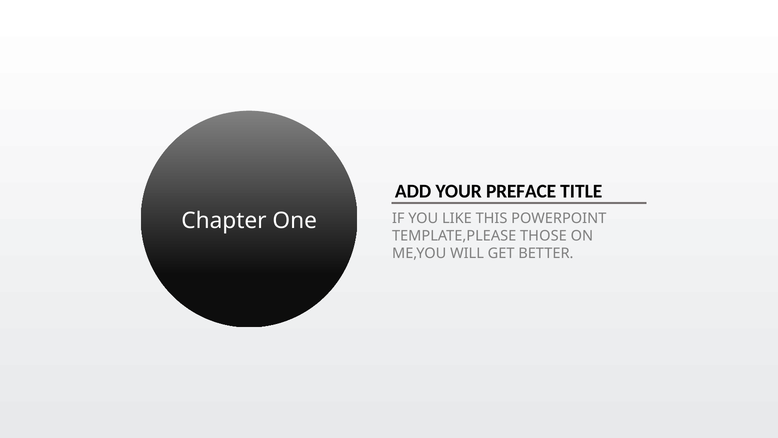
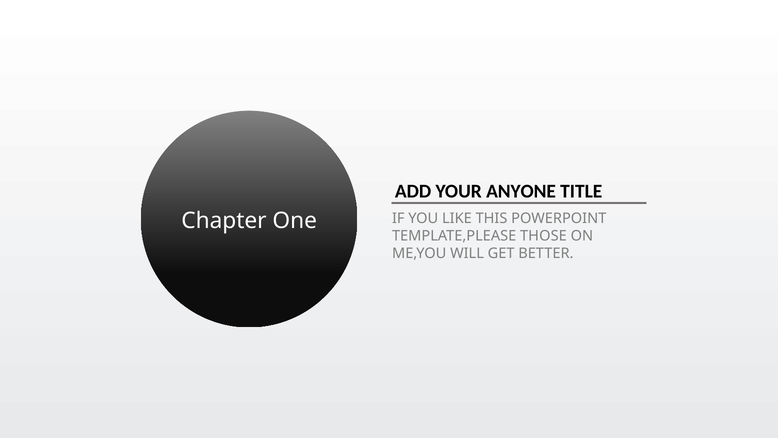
PREFACE: PREFACE -> ANYONE
